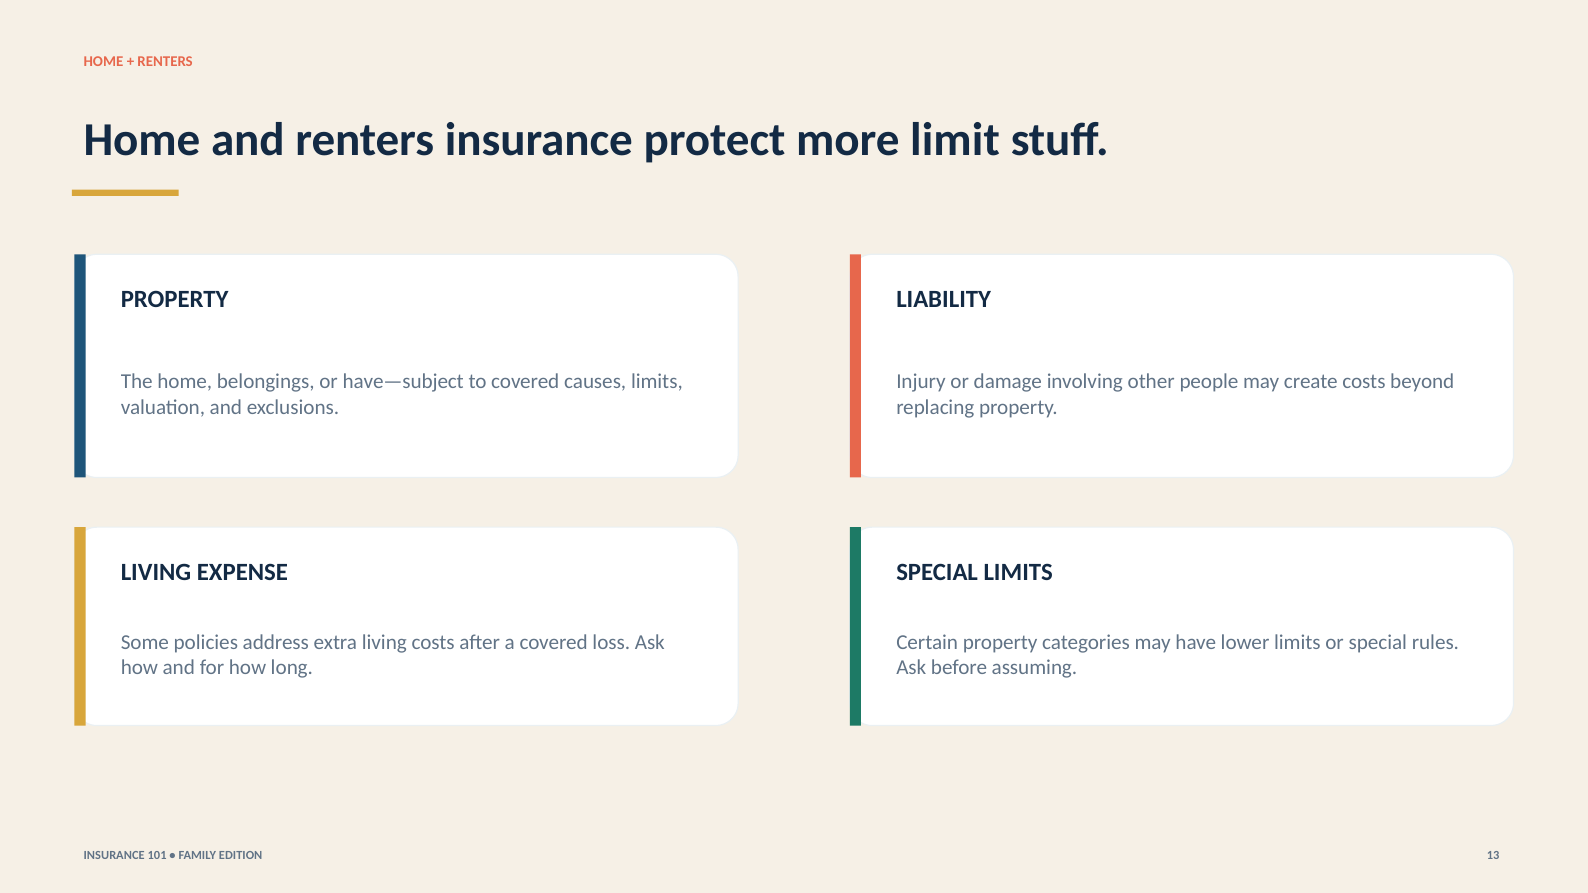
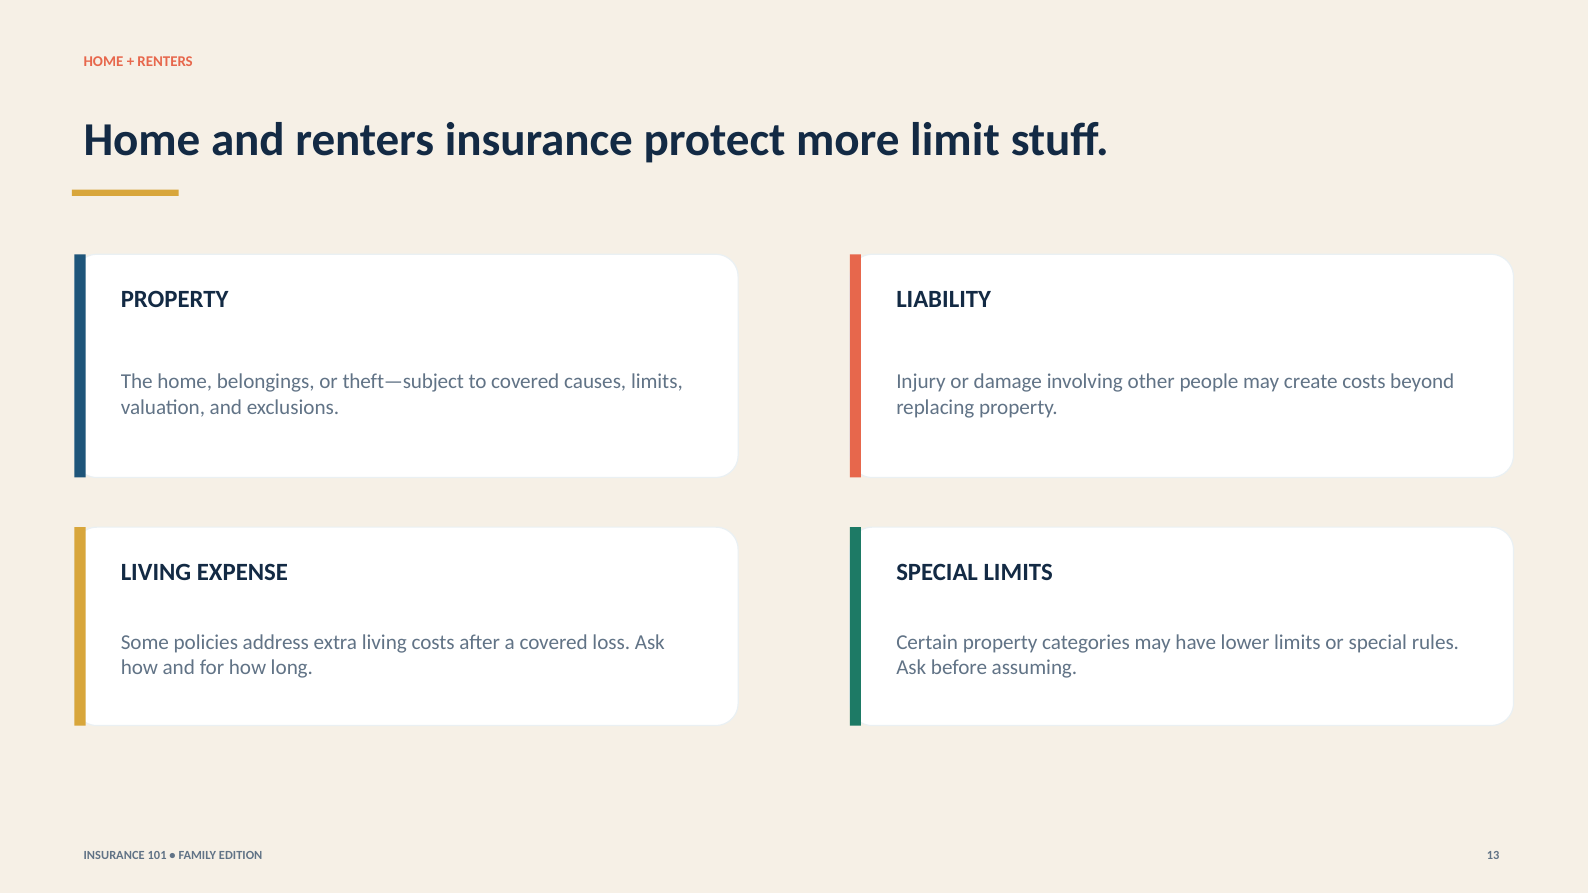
have—subject: have—subject -> theft—subject
